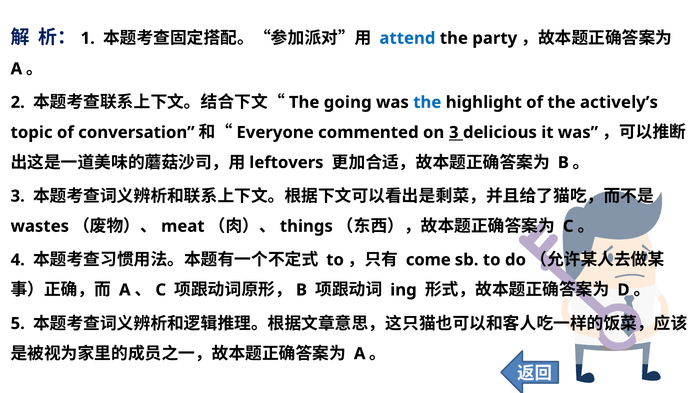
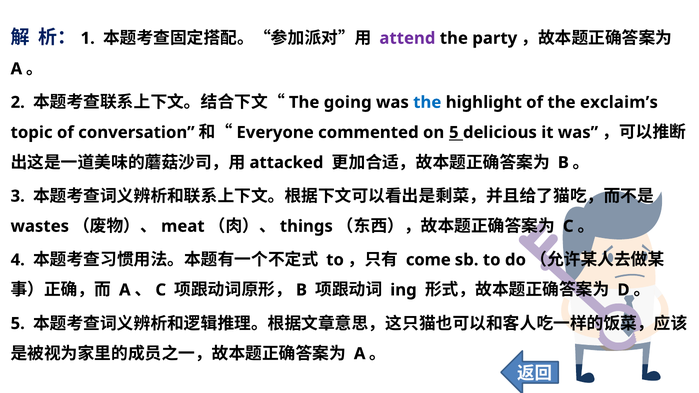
attend colour: blue -> purple
actively’s: actively’s -> exclaim’s
on 3: 3 -> 5
leftovers: leftovers -> attacked
